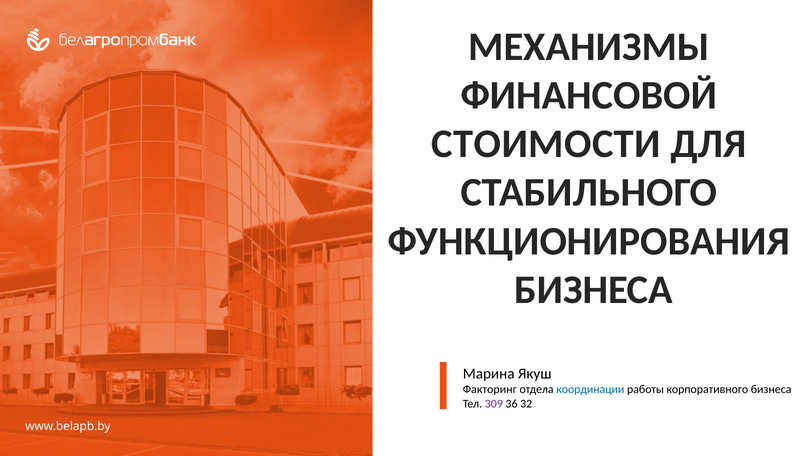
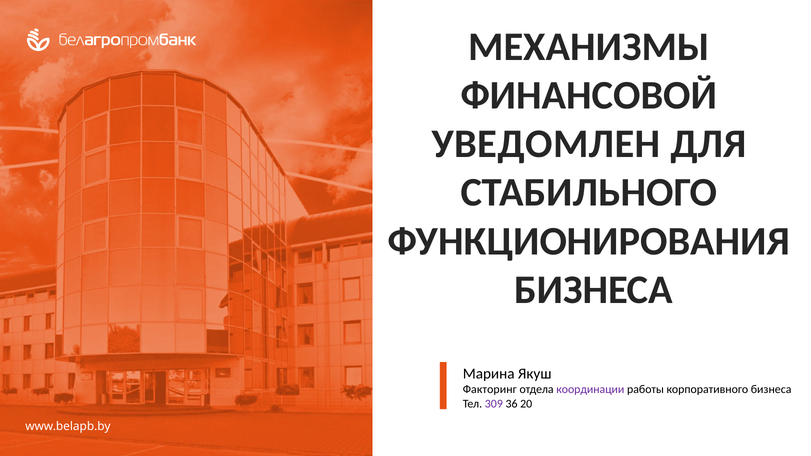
СТОИМОСТИ: СТОИМОСТИ -> УВЕДОМЛЕН
координации colour: blue -> purple
32: 32 -> 20
